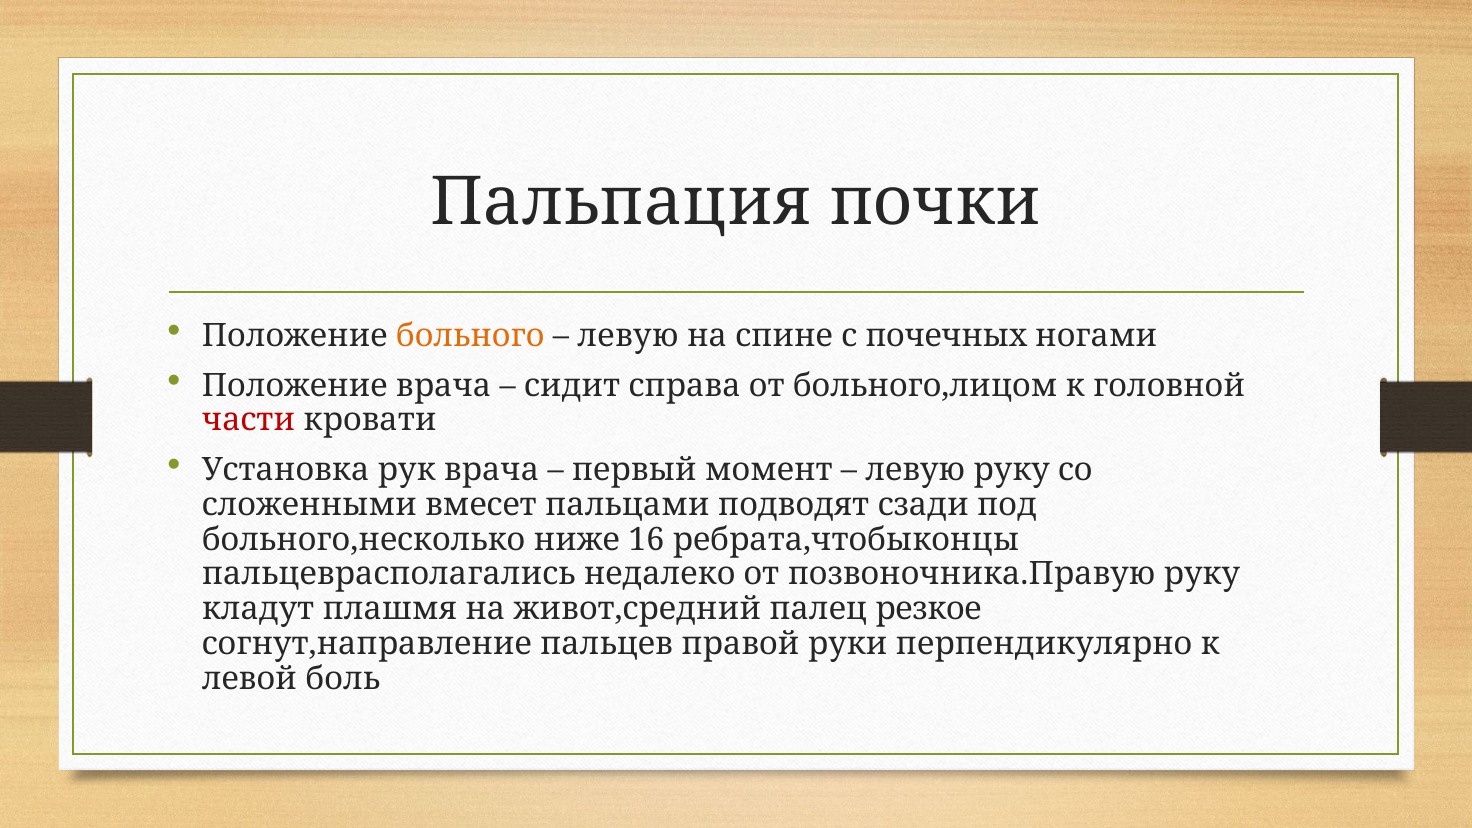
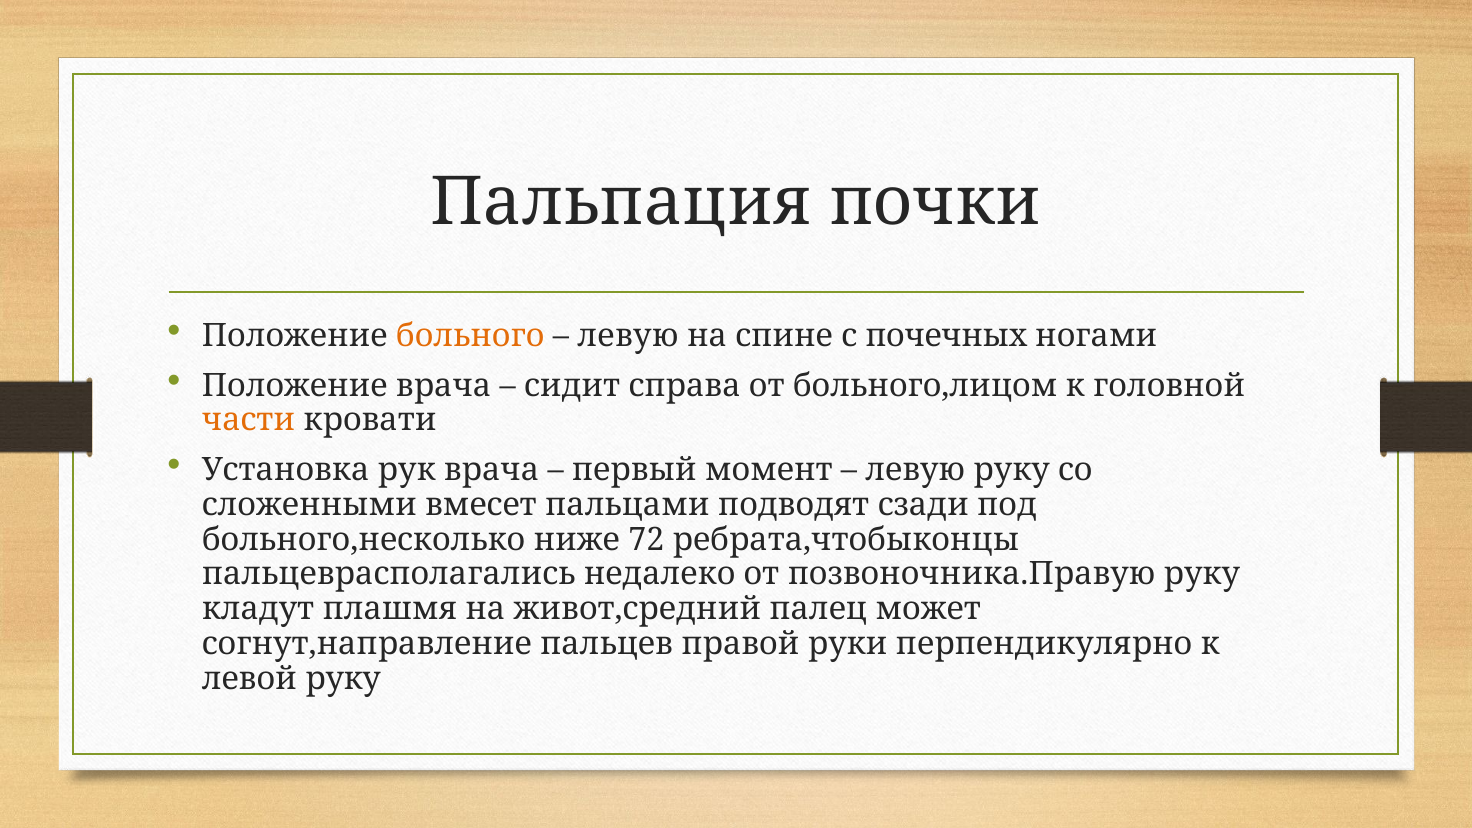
части colour: red -> orange
16: 16 -> 72
резкое: резкое -> может
левой боль: боль -> руку
